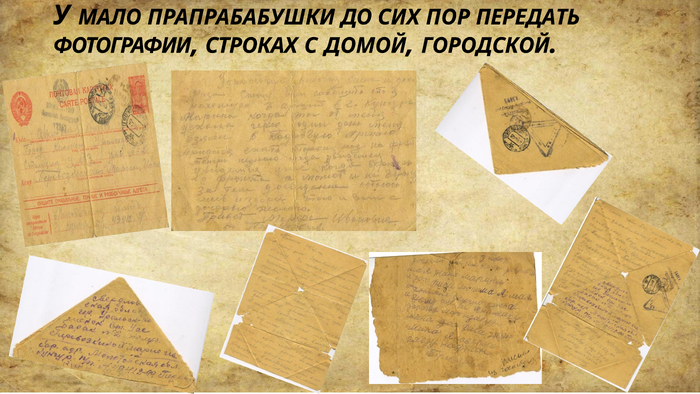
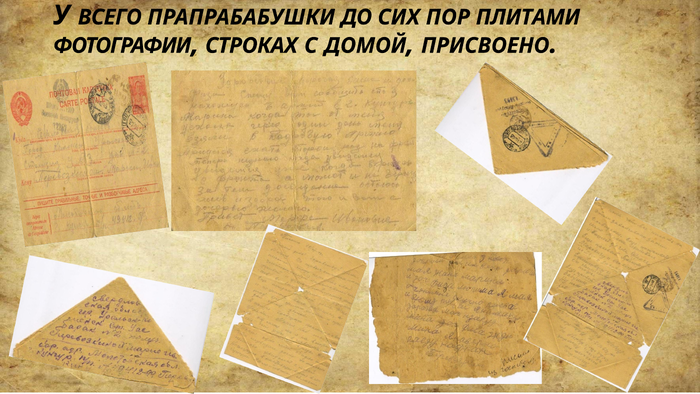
МАЛО: МАЛО -> ВСЕГО
ПЕРЕДАТЬ: ПЕРЕДАТЬ -> ПЛИТАМИ
ГОРОДСКОЙ: ГОРОДСКОЙ -> ПРИСВОЕНО
